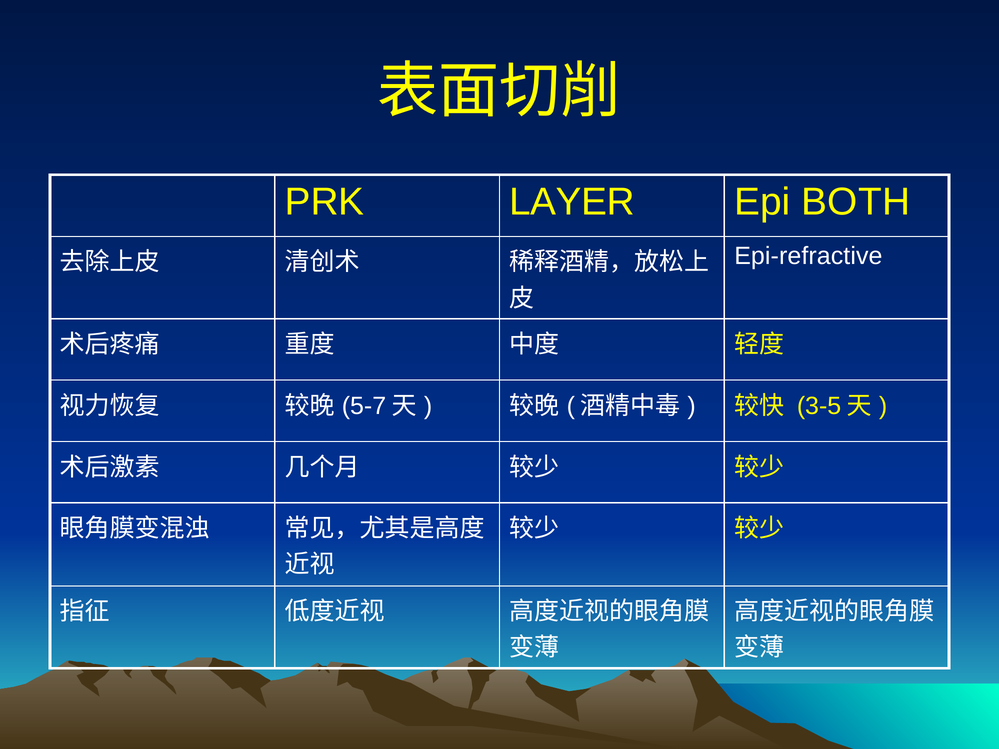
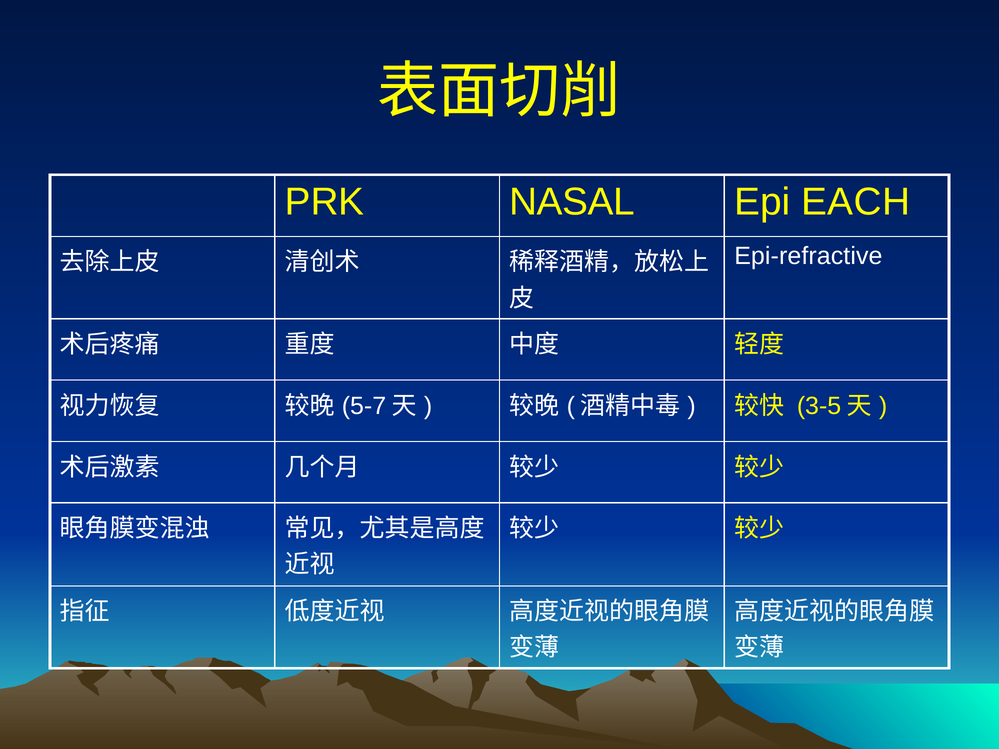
LAYER: LAYER -> NASAL
BOTH: BOTH -> EACH
